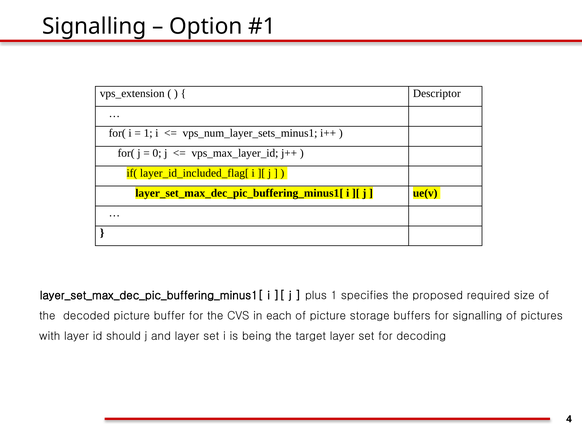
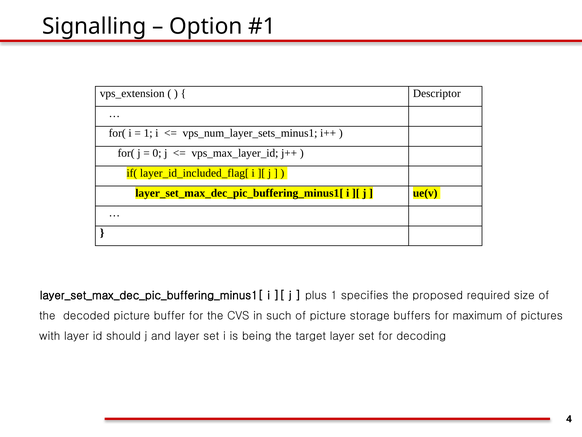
each: each -> such
for signalling: signalling -> maximum
